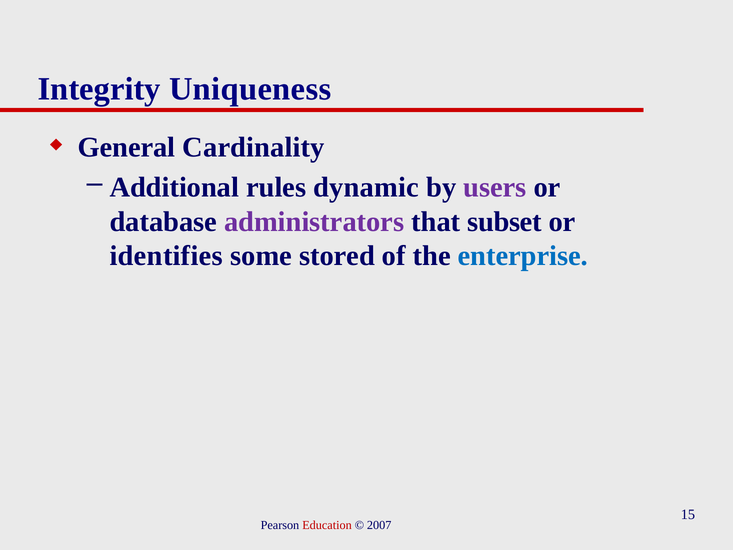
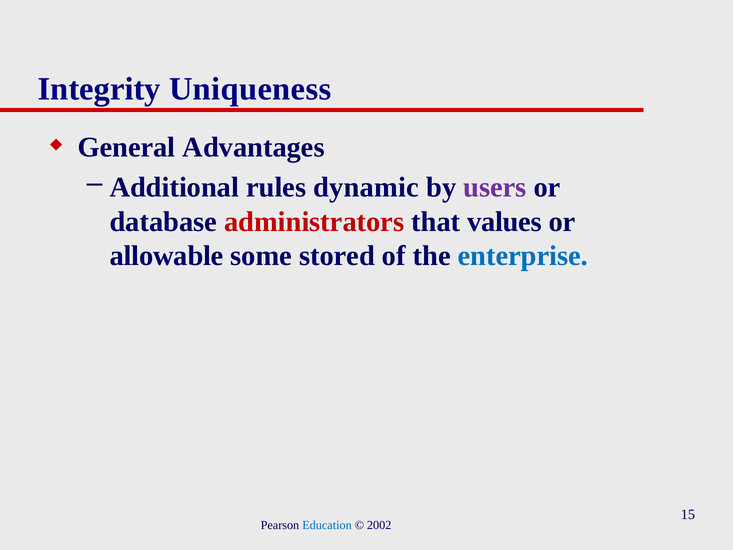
Cardinality: Cardinality -> Advantages
administrators colour: purple -> red
subset: subset -> values
identifies: identifies -> allowable
Education colour: red -> blue
2007: 2007 -> 2002
